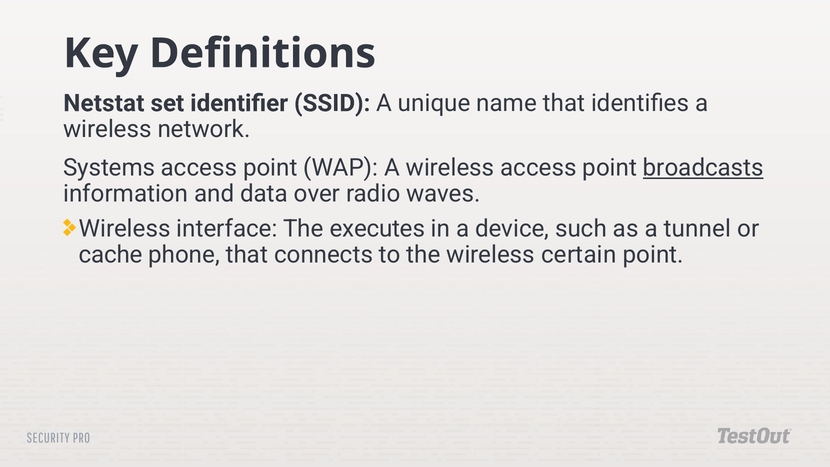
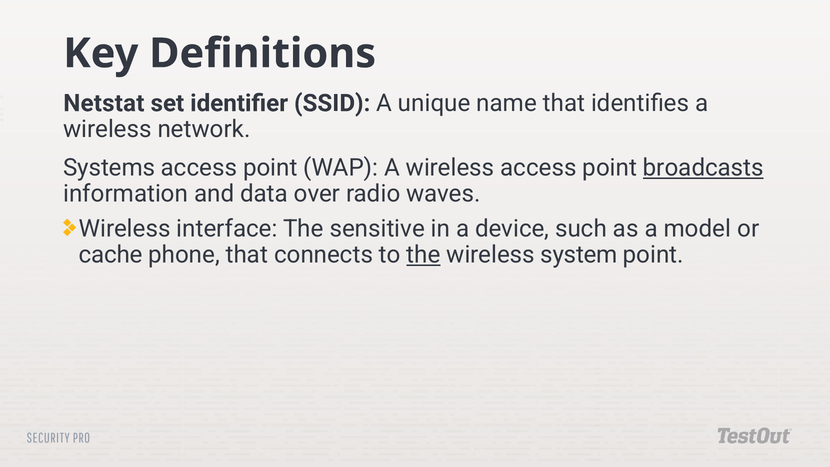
executes: executes -> sensitive
tunnel: tunnel -> model
the at (423, 255) underline: none -> present
certain: certain -> system
